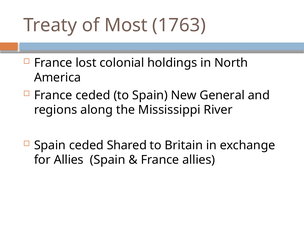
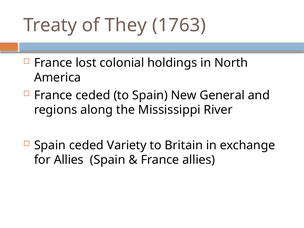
Most: Most -> They
Shared: Shared -> Variety
